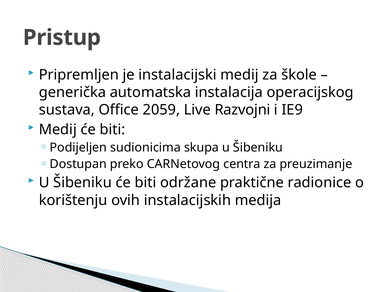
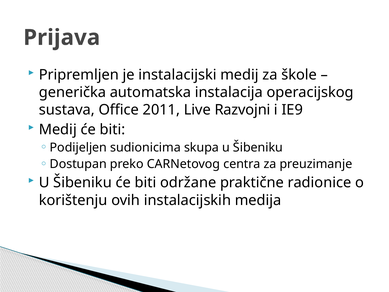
Pristup: Pristup -> Prijava
2059: 2059 -> 2011
